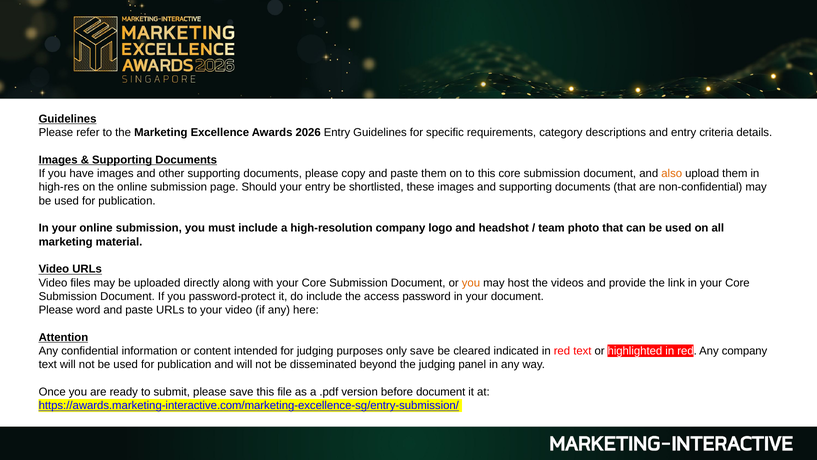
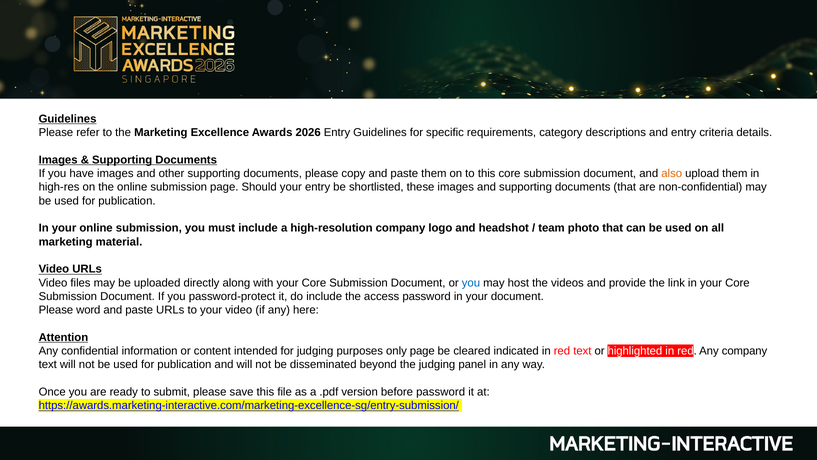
you at (471, 282) colour: orange -> blue
only save: save -> page
before document: document -> password
